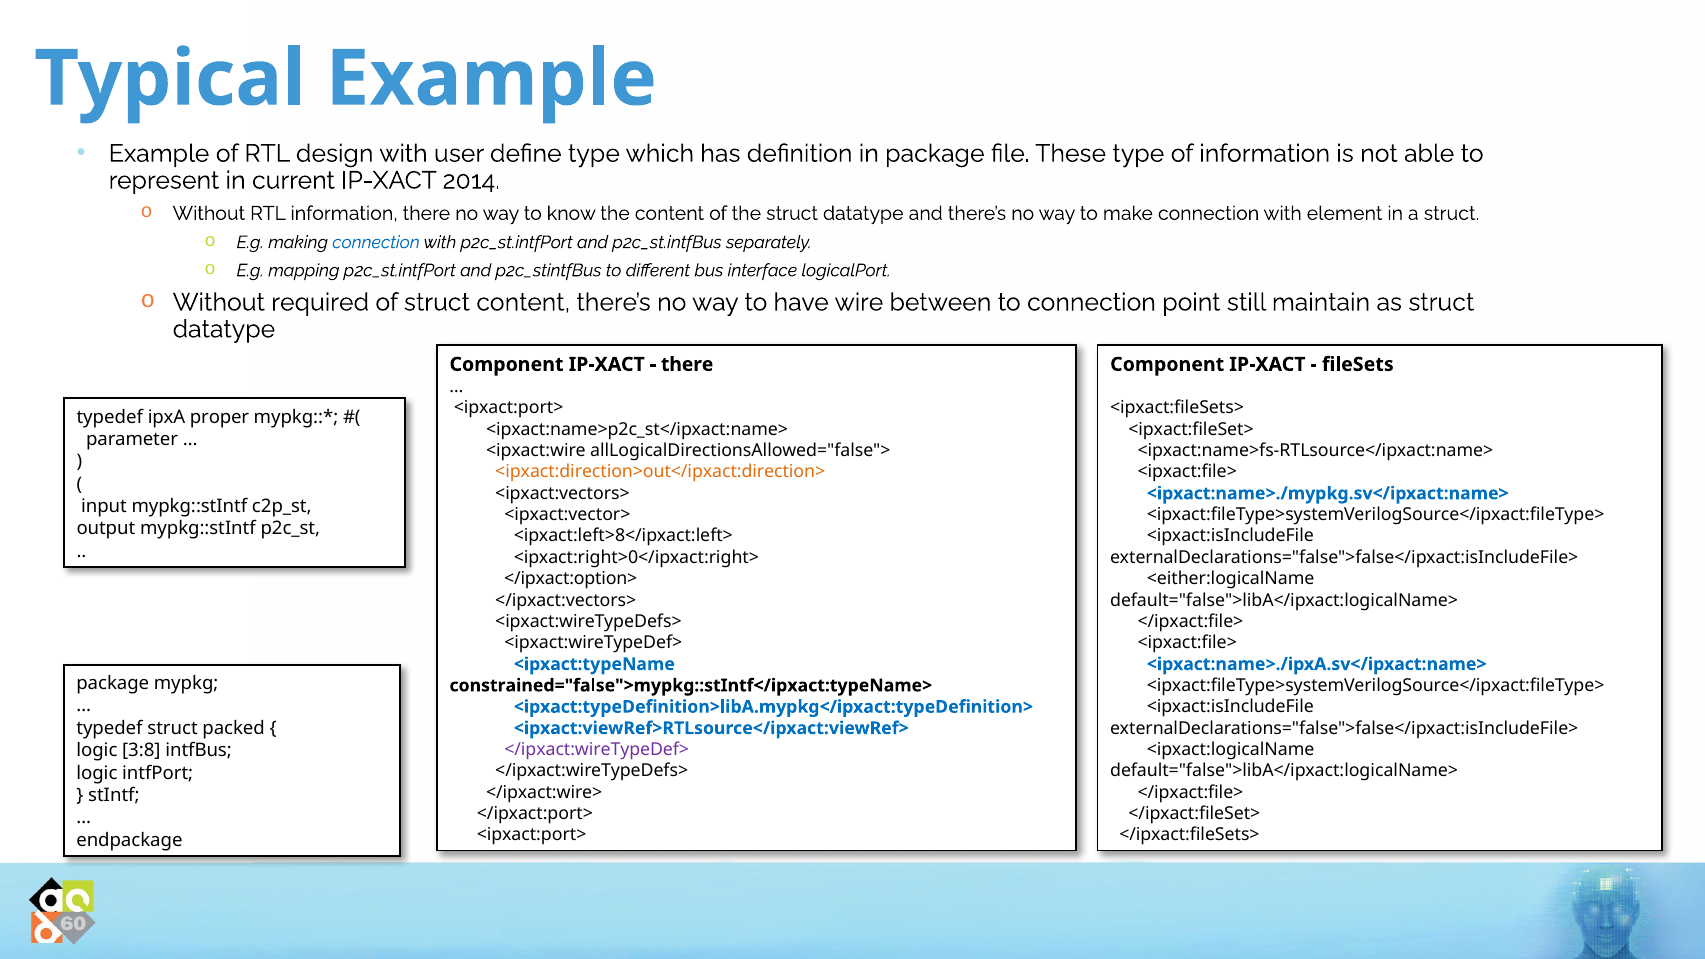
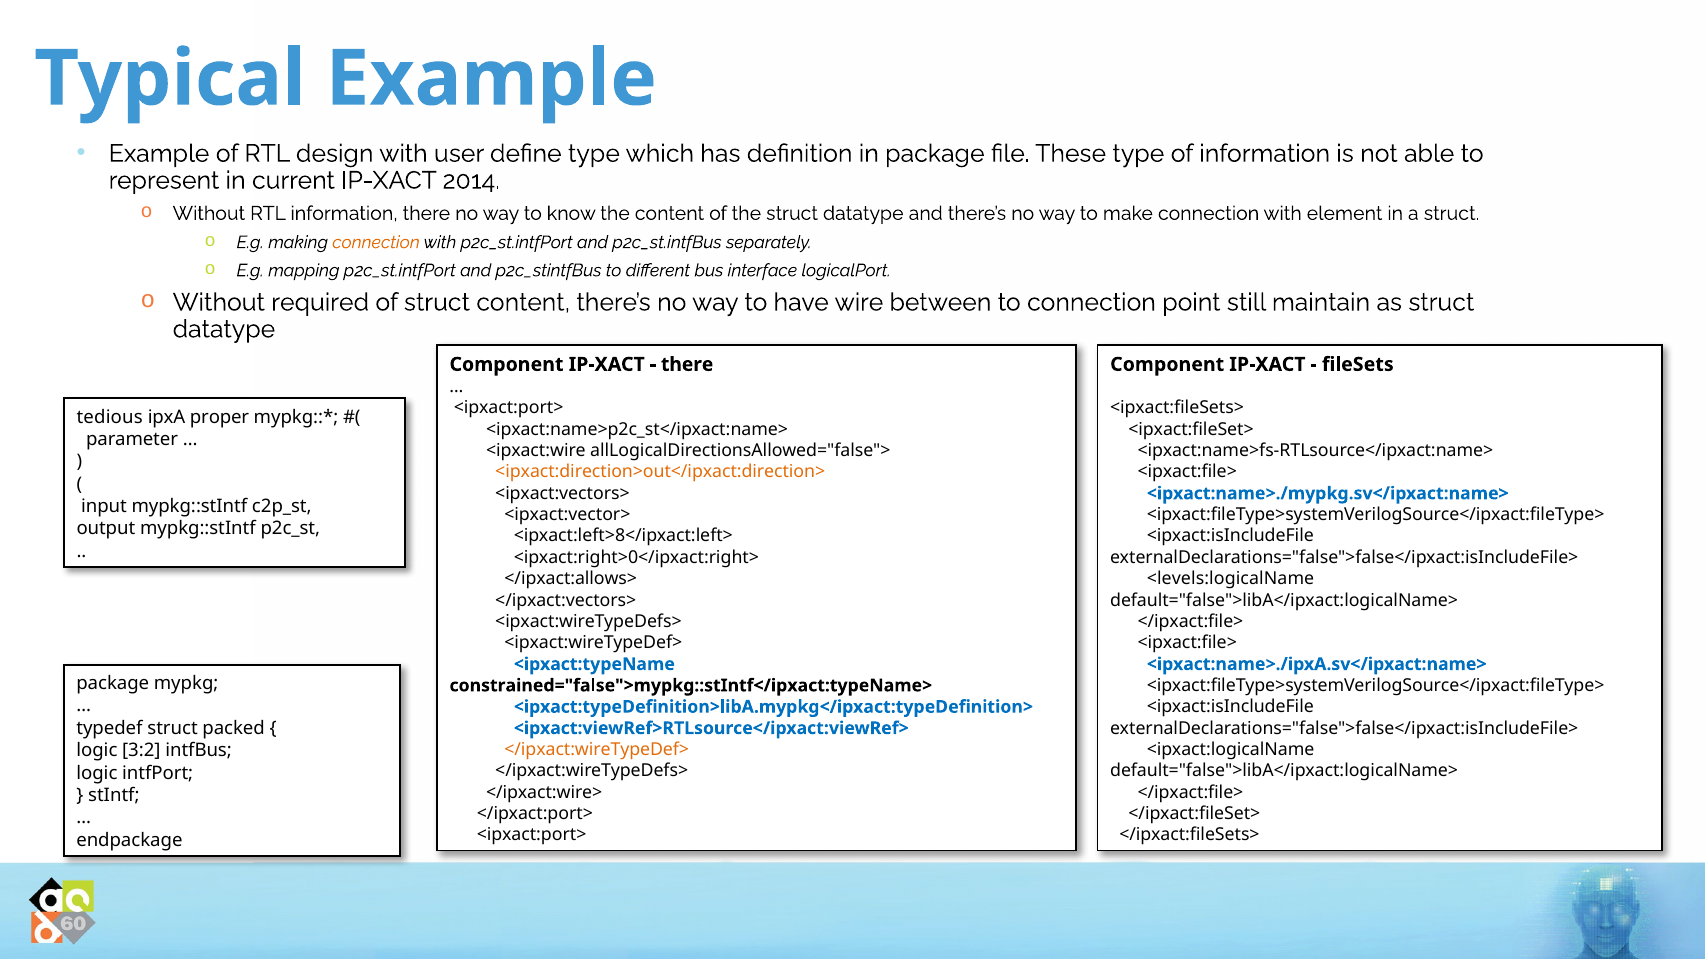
connection at (376, 242) colour: blue -> orange
typedef at (110, 417): typedef -> tedious
</ipxact:option>: </ipxact:option> -> </ipxact:allows>
<either:logicalName: <either:logicalName -> <levels:logicalName
</ipxact:wireTypeDef> colour: purple -> orange
3:8: 3:8 -> 3:2
